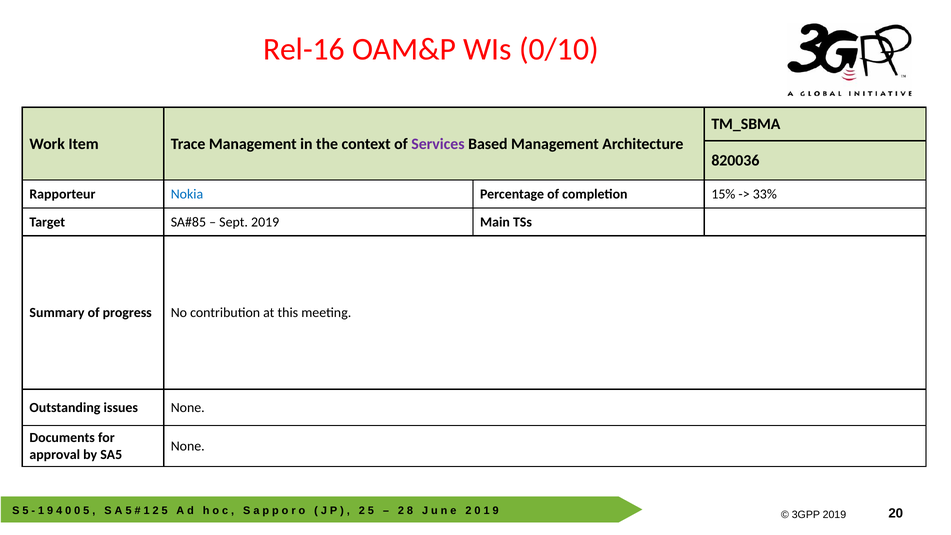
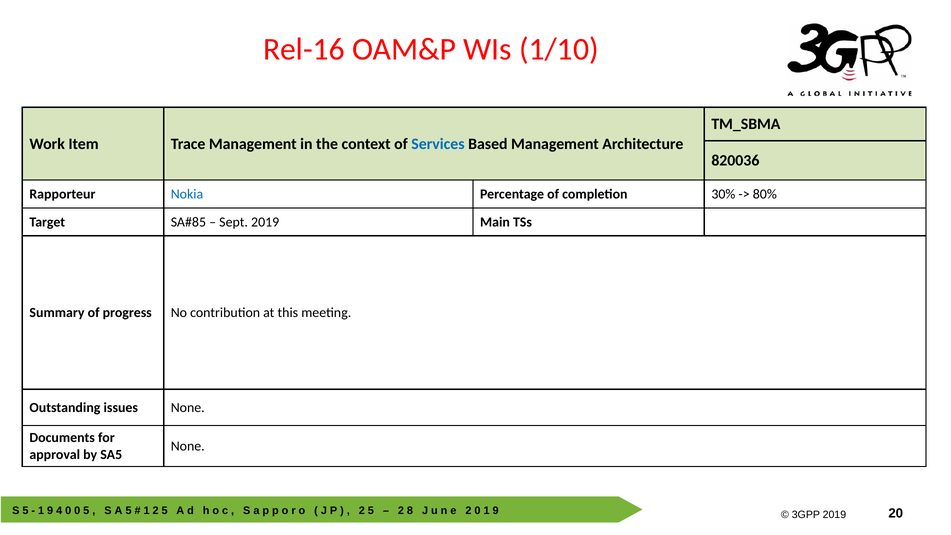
0/10: 0/10 -> 1/10
Services colour: purple -> blue
15%: 15% -> 30%
33%: 33% -> 80%
